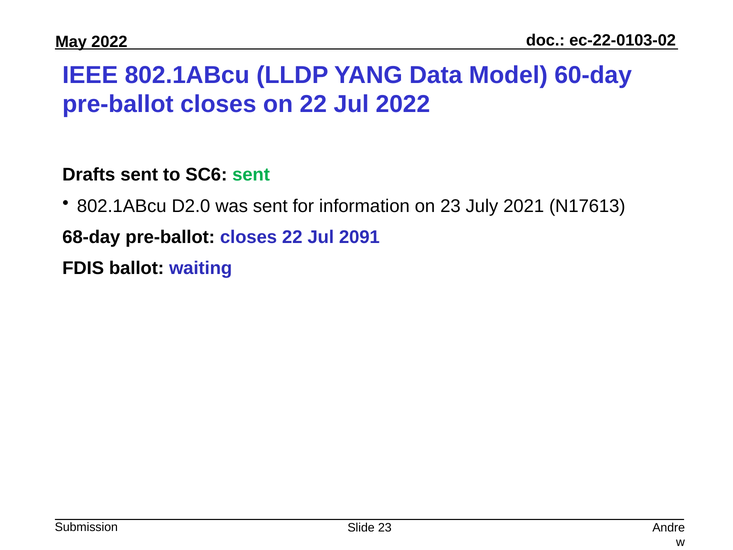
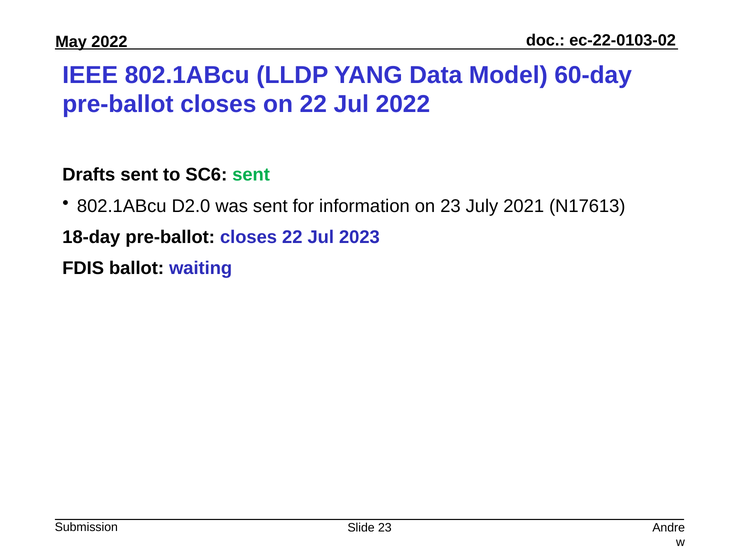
68-day: 68-day -> 18-day
2091: 2091 -> 2023
